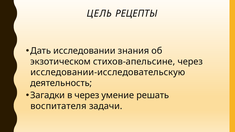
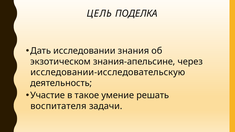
РЕЦЕПТЫ: РЕЦЕПТЫ -> ПОДЕЛКА
стихов-апельсине: стихов-апельсине -> знания-апельсине
Загадки: Загадки -> Участие
в через: через -> такое
